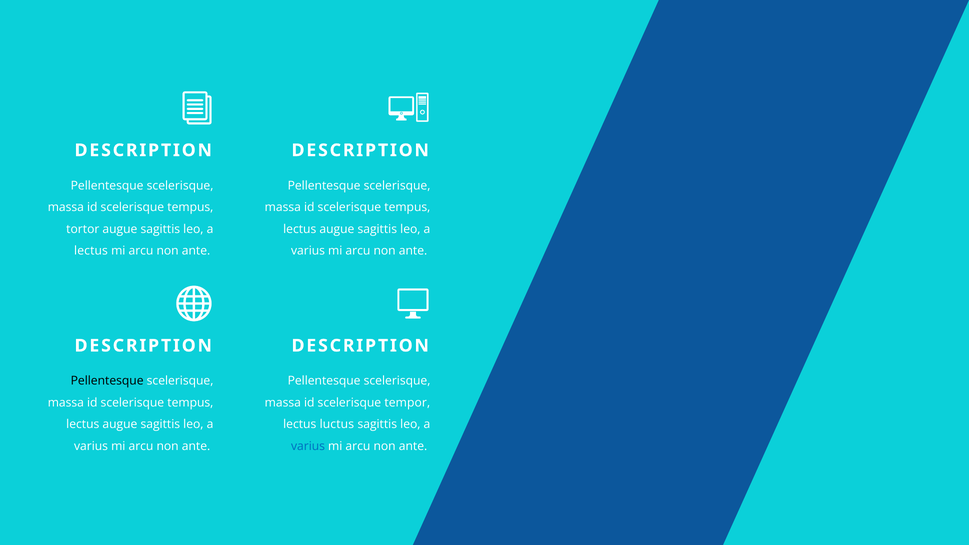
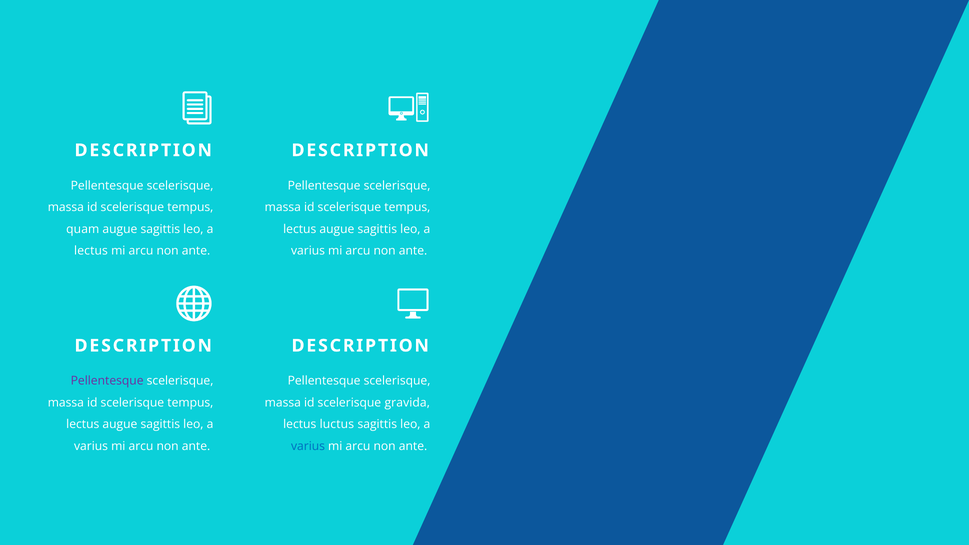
tortor: tortor -> quam
Pellentesque at (107, 381) colour: black -> purple
tempor: tempor -> gravida
